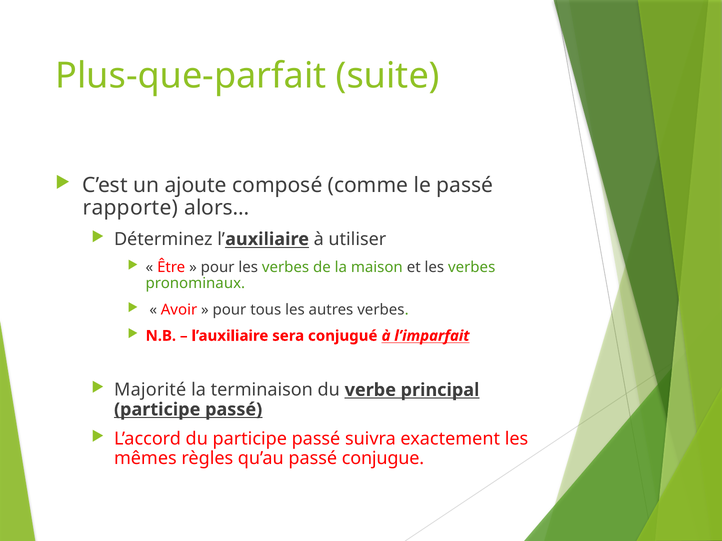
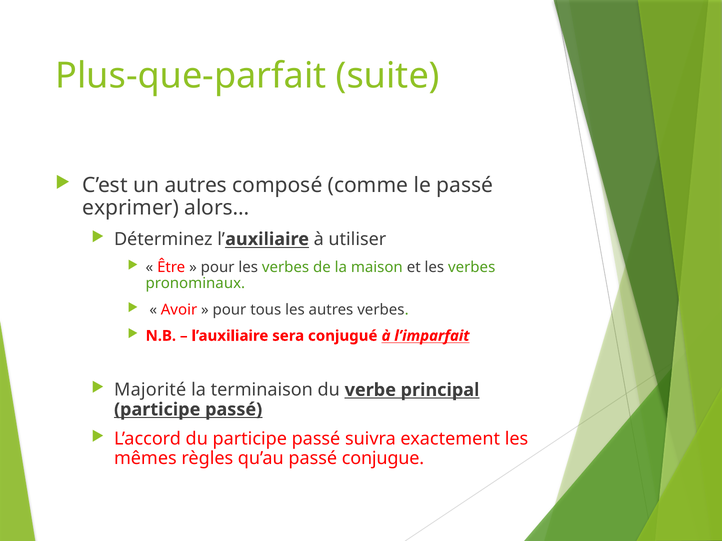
un ajoute: ajoute -> autres
rapporte: rapporte -> exprimer
